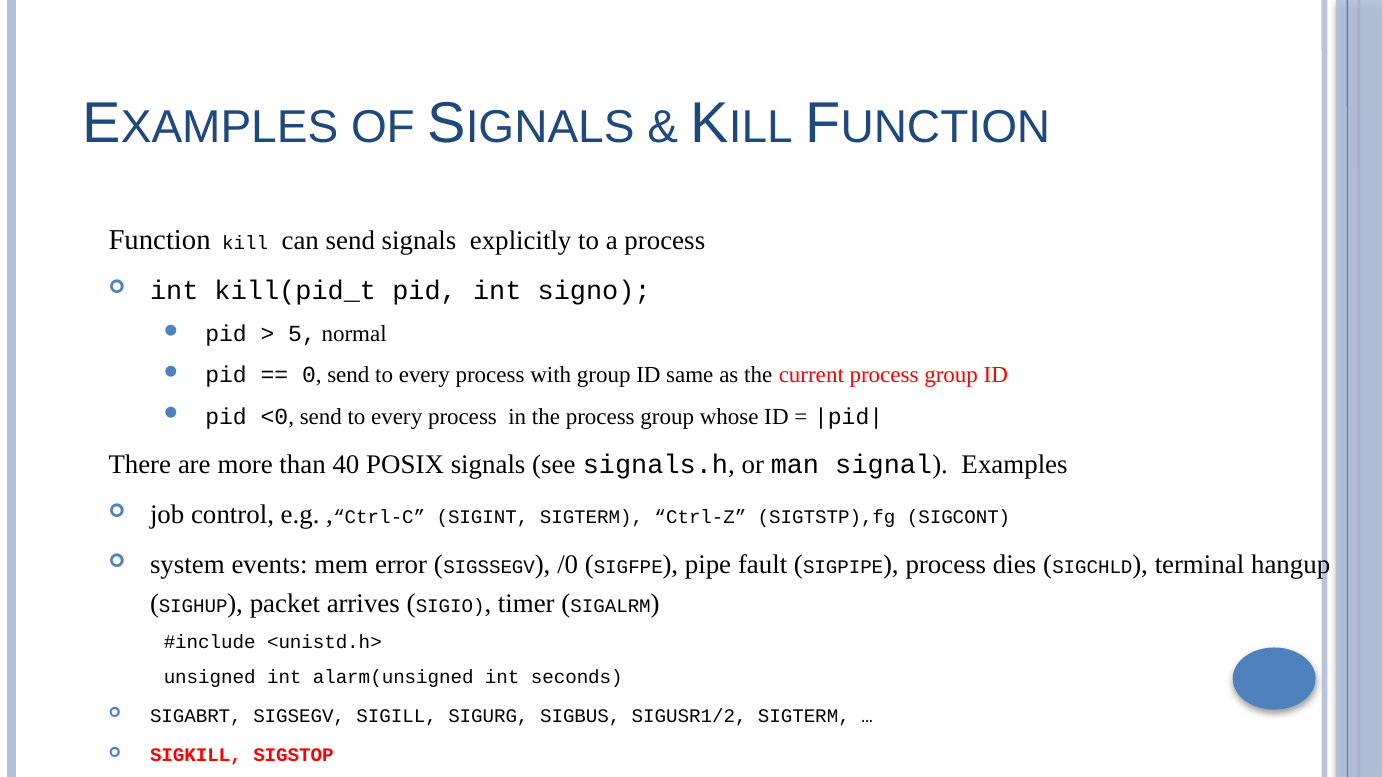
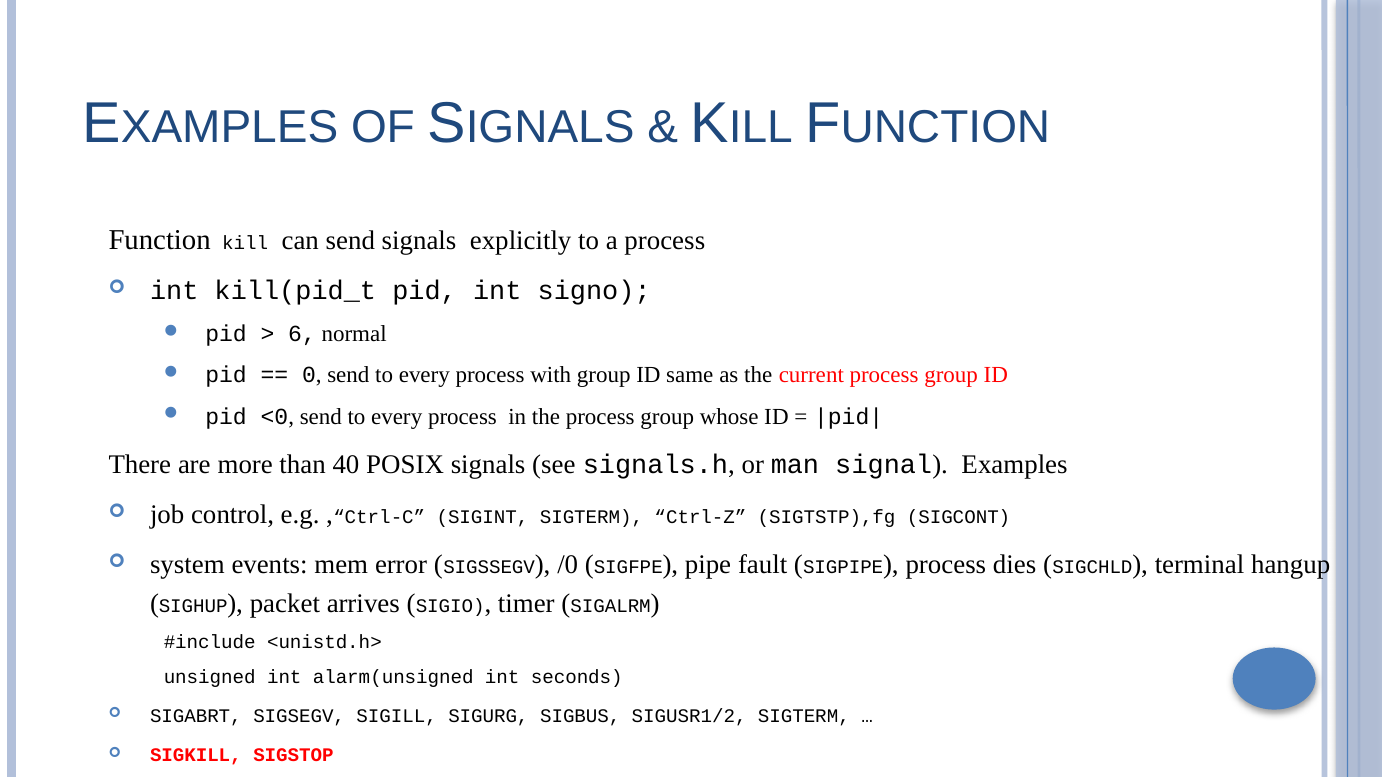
5: 5 -> 6
